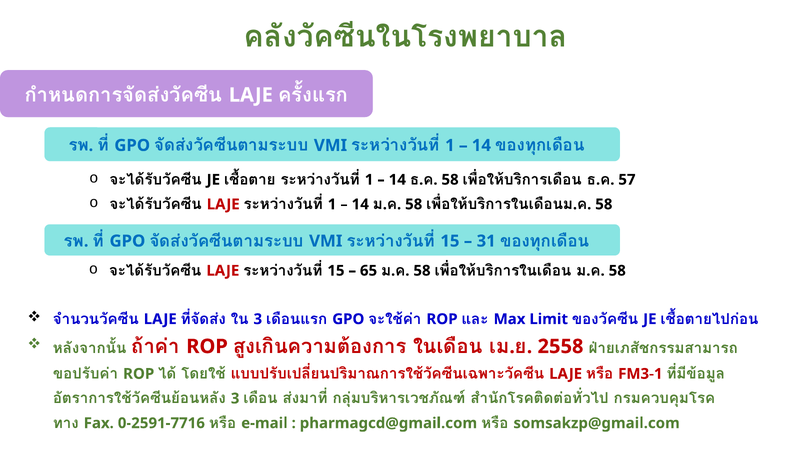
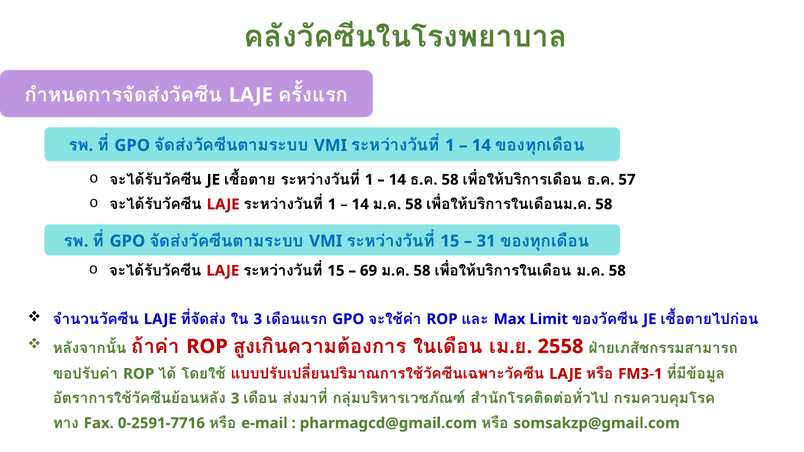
65: 65 -> 69
